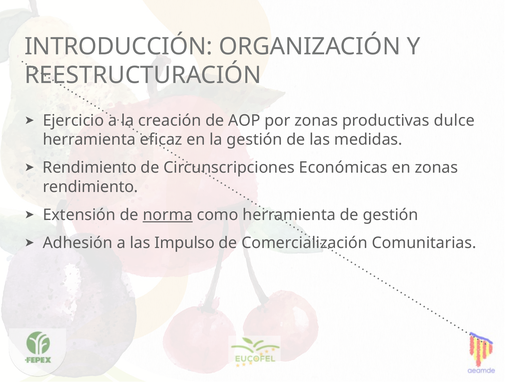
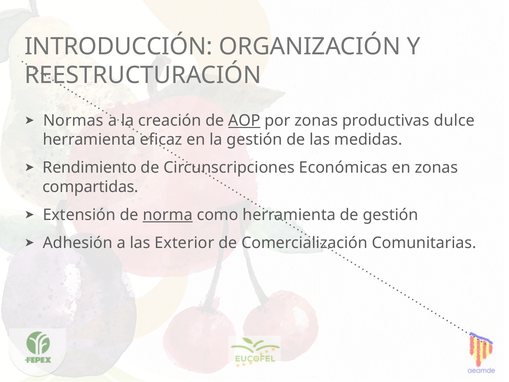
Ejercicio: Ejercicio -> Normas
AOP underline: none -> present
rendimiento at (90, 187): rendimiento -> compartidas
Impulso: Impulso -> Exterior
